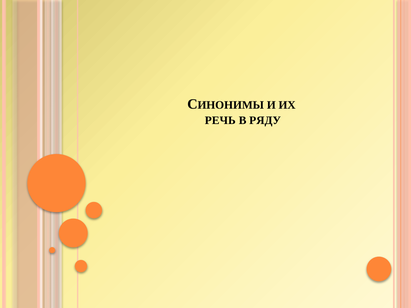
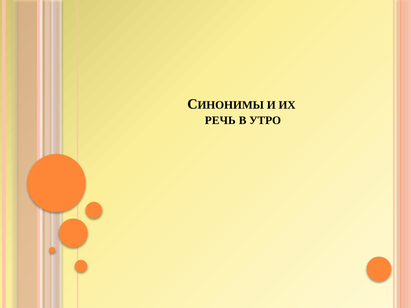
РЯДУ: РЯДУ -> УТРО
